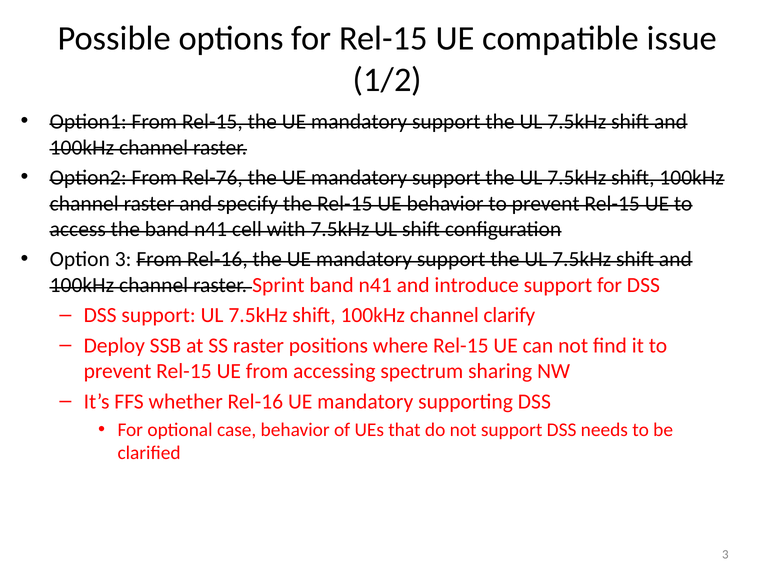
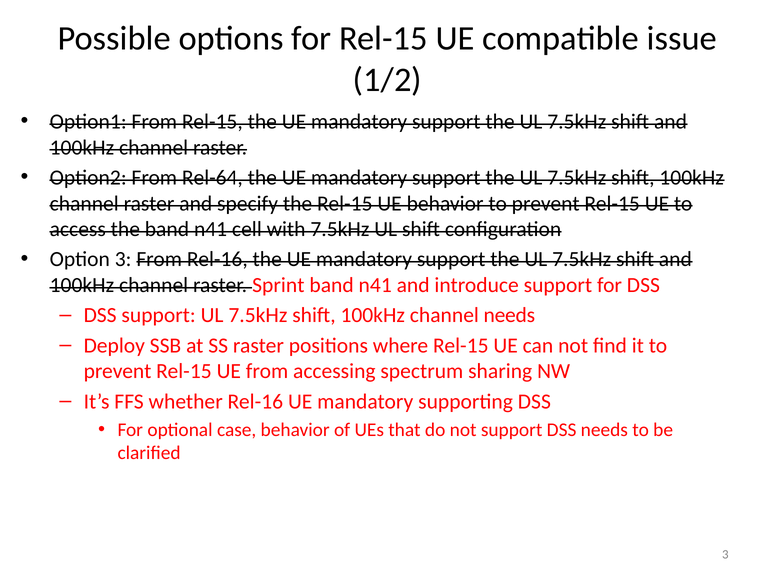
Rel-76: Rel-76 -> Rel-64
channel clarify: clarify -> needs
